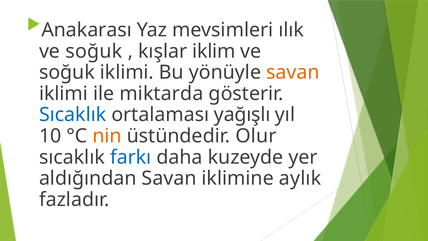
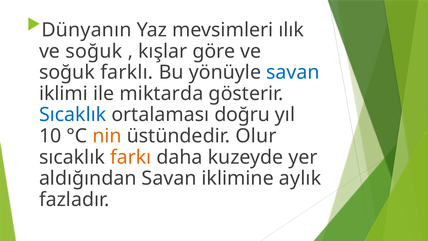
Anakarası: Anakarası -> Dünyanın
iklim: iklim -> göre
soğuk iklimi: iklimi -> farklı
savan at (293, 72) colour: orange -> blue
yağışlı: yağışlı -> doğru
farkı colour: blue -> orange
